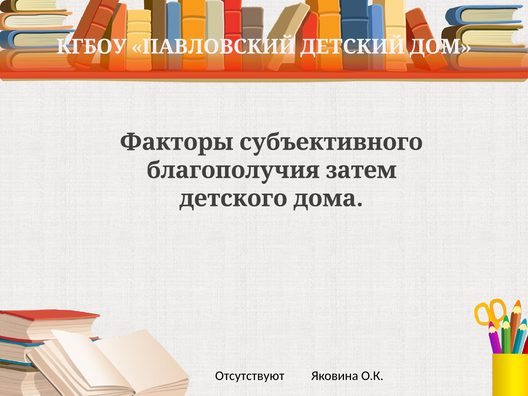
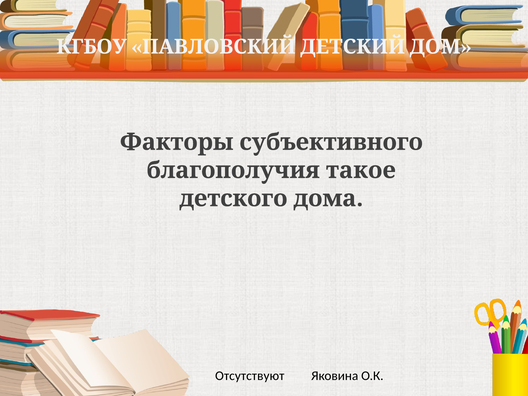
затем: затем -> такое
